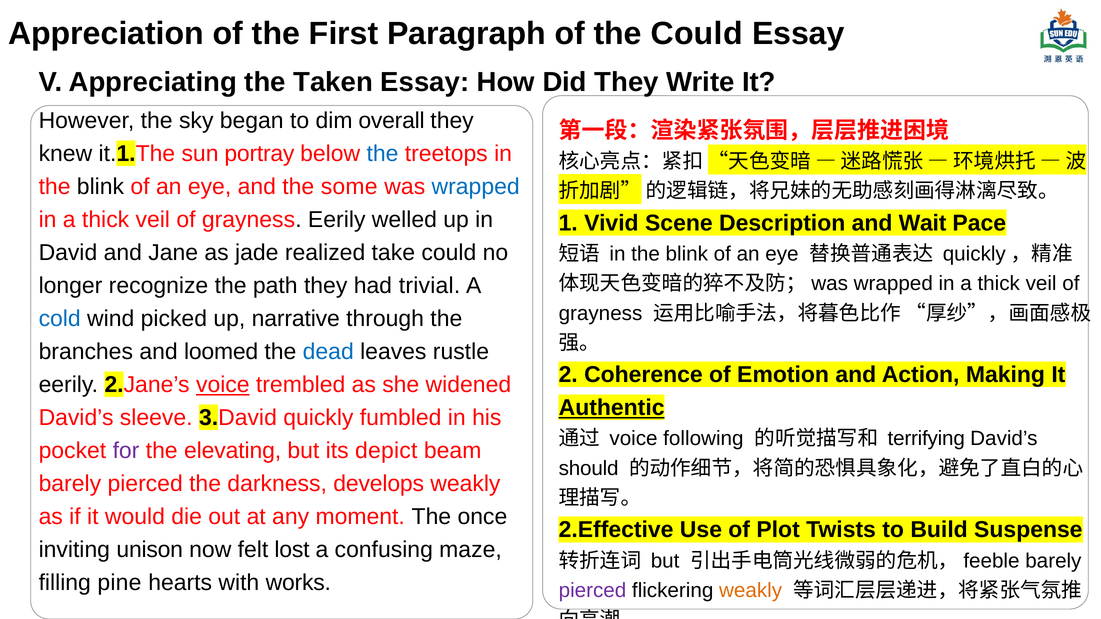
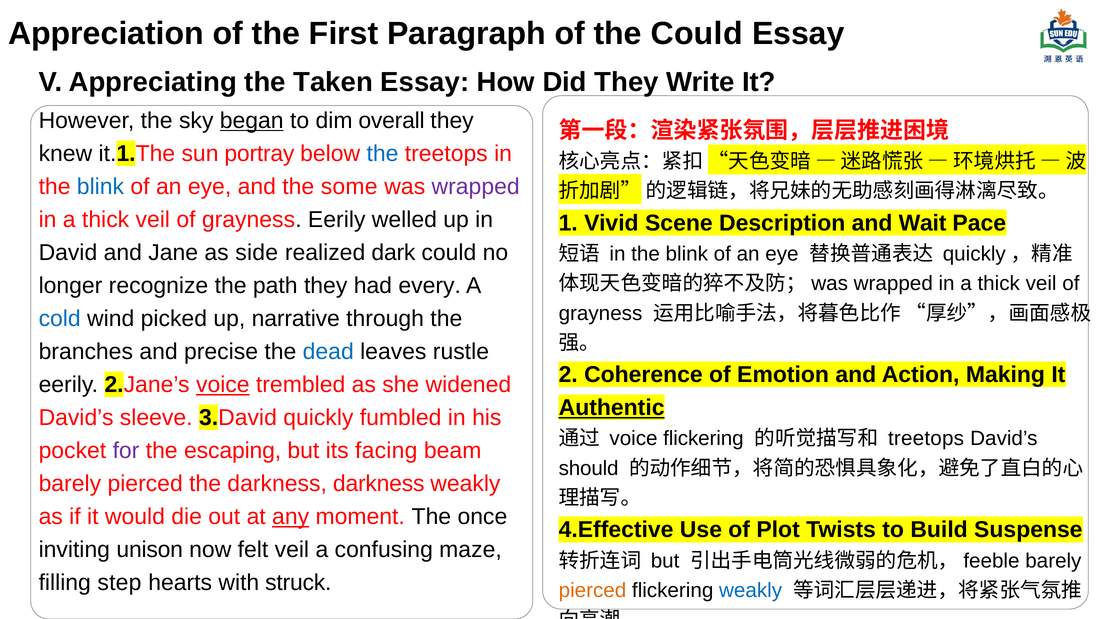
began underline: none -> present
blink at (100, 187) colour: black -> blue
wrapped at (476, 187) colour: blue -> purple
jade: jade -> side
take: take -> dark
trivial: trivial -> every
loomed: loomed -> precise
voice following: following -> flickering
terrifying at (926, 439): terrifying -> treetops
elevating: elevating -> escaping
depict: depict -> facing
darkness develops: develops -> darkness
any underline: none -> present
2.Effective: 2.Effective -> 4.Effective
felt lost: lost -> veil
pine: pine -> step
works: works -> struck
pierced at (593, 591) colour: purple -> orange
weakly at (751, 591) colour: orange -> blue
